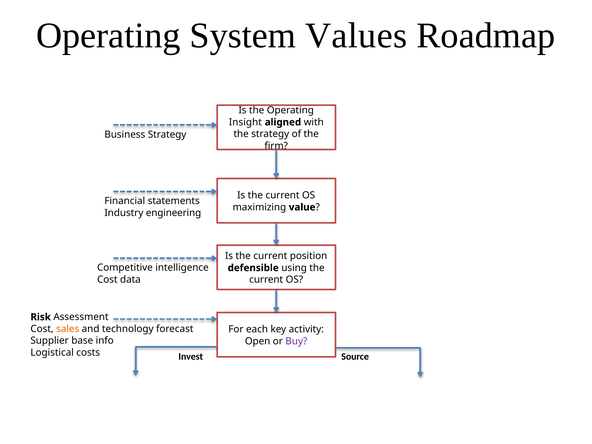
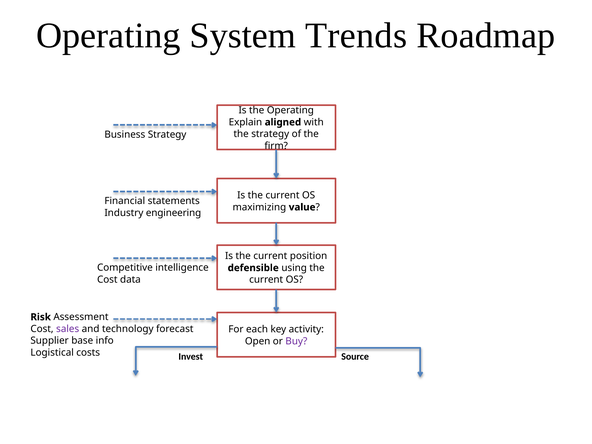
Values: Values -> Trends
Insight: Insight -> Explain
sales colour: orange -> purple
